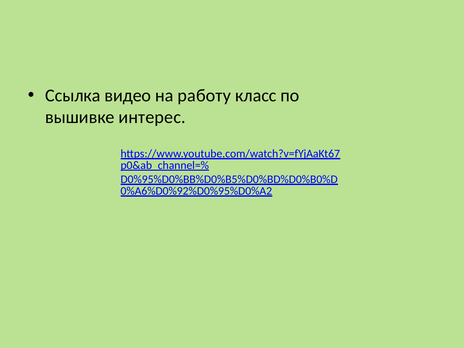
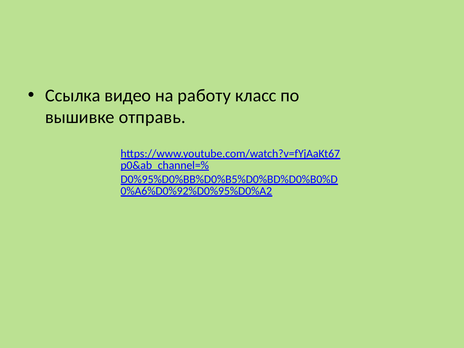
интерес: интерес -> отправь
